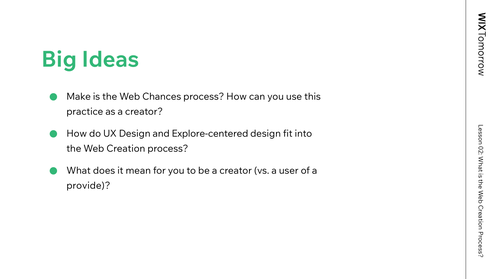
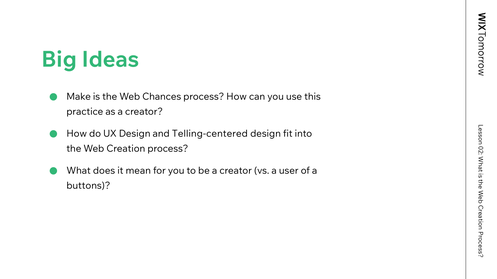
Explore-centered: Explore-centered -> Telling-centered
provide: provide -> buttons
